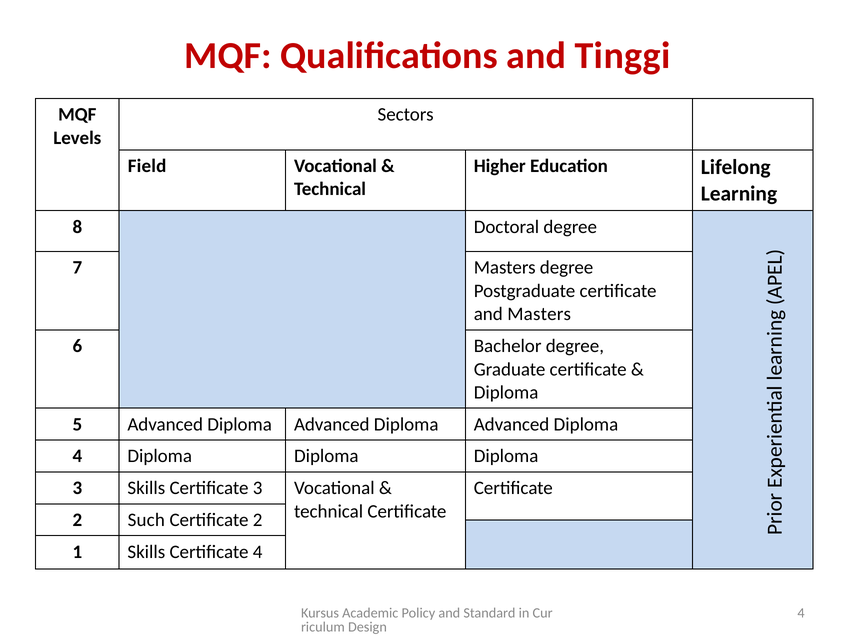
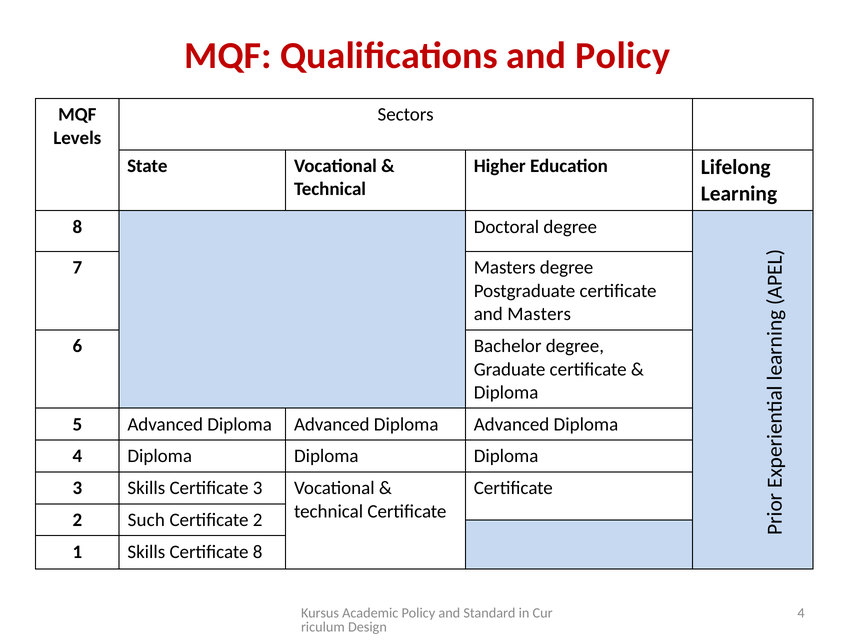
and Tinggi: Tinggi -> Policy
Field: Field -> State
Certificate 4: 4 -> 8
